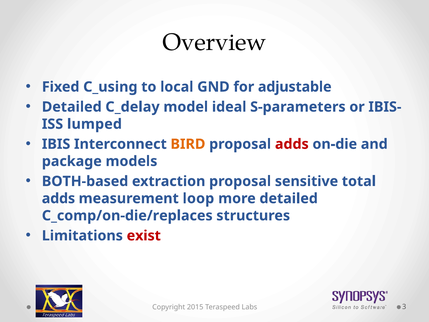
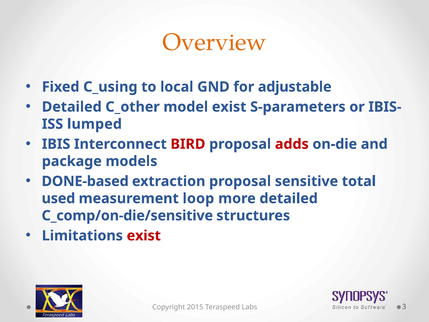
Overview colour: black -> orange
C_delay: C_delay -> C_other
model ideal: ideal -> exist
BIRD colour: orange -> red
BOTH-based: BOTH-based -> DONE-based
adds at (58, 198): adds -> used
C_comp/on-die/replaces: C_comp/on-die/replaces -> C_comp/on-die/sensitive
